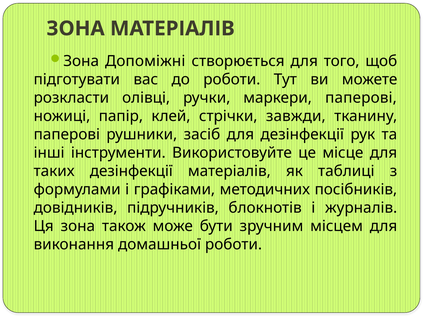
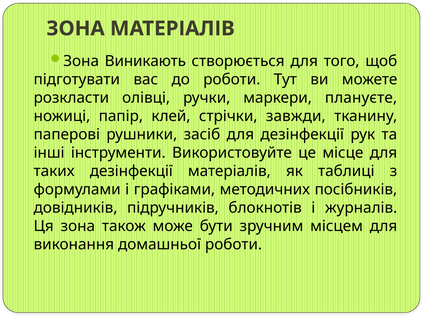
Допоміжні: Допоміжні -> Виникають
маркери паперові: паперові -> плануєте
